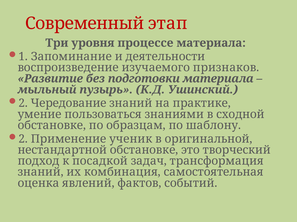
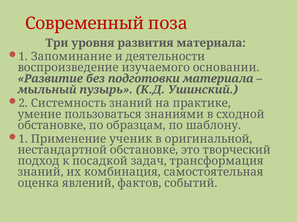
этап: этап -> поза
процессе: процессе -> развития
признаков: признаков -> основании
Чередование: Чередование -> Системность
2 at (23, 139): 2 -> 1
